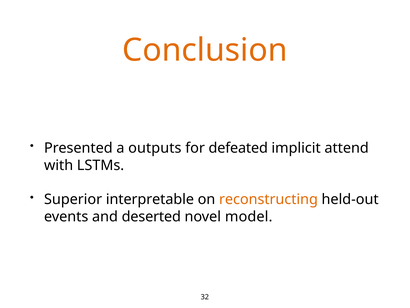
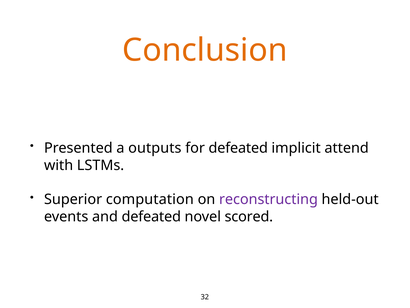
interpretable: interpretable -> computation
reconstructing colour: orange -> purple
and deserted: deserted -> defeated
model: model -> scored
